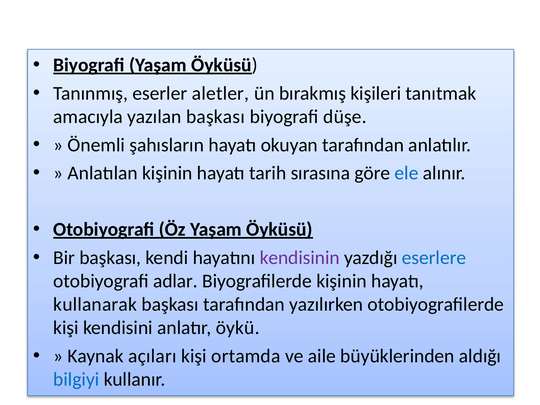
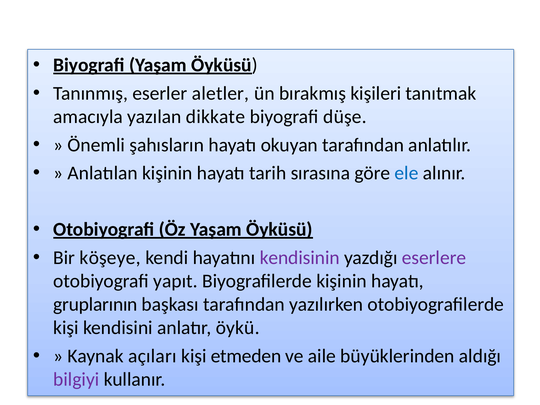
yazılan başkası: başkası -> dikkate
Bir başkası: başkası -> köşeye
eserlere colour: blue -> purple
adlar: adlar -> yapıt
kullanarak: kullanarak -> gruplarının
ortamda: ortamda -> etmeden
bilgiyi colour: blue -> purple
